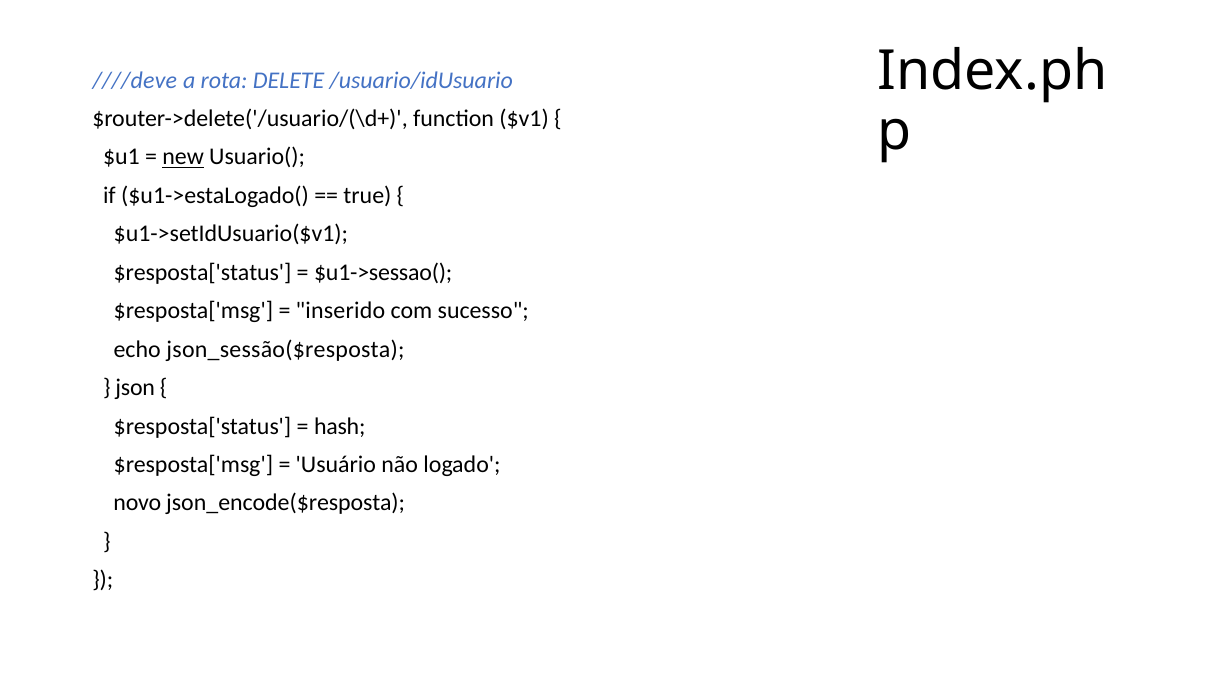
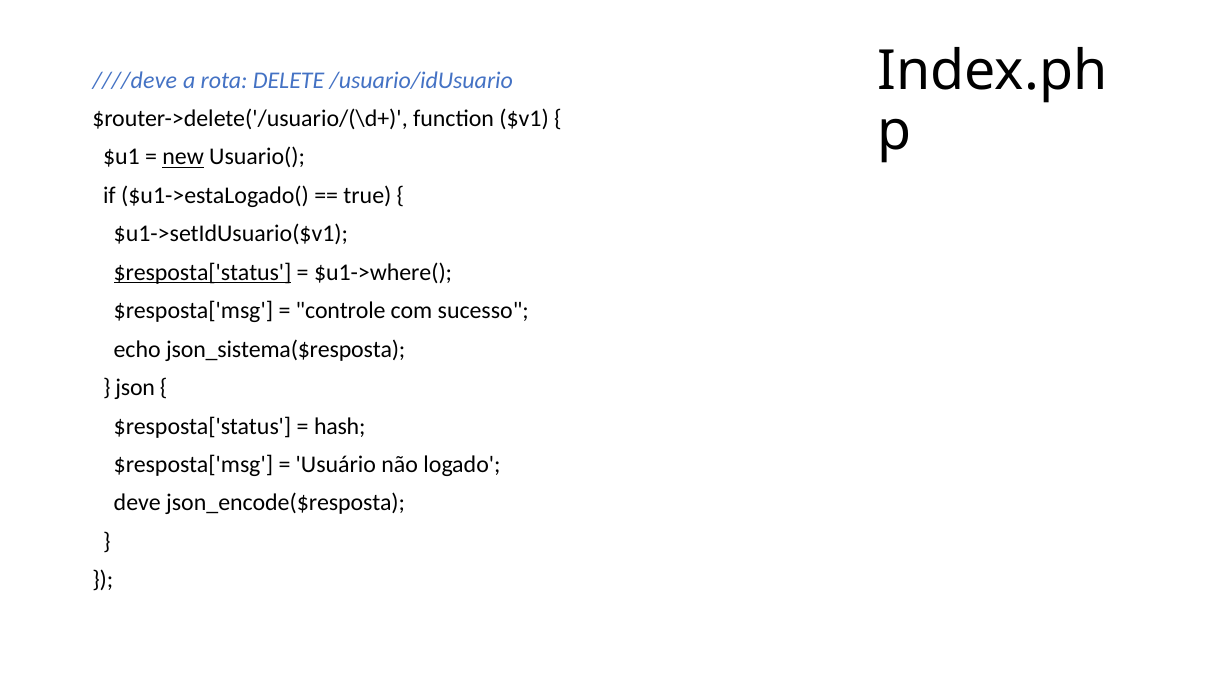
$resposta['status at (203, 273) underline: none -> present
$u1->sessao(: $u1->sessao( -> $u1->where(
inserido: inserido -> controle
json_sessão($resposta: json_sessão($resposta -> json_sistema($resposta
novo: novo -> deve
